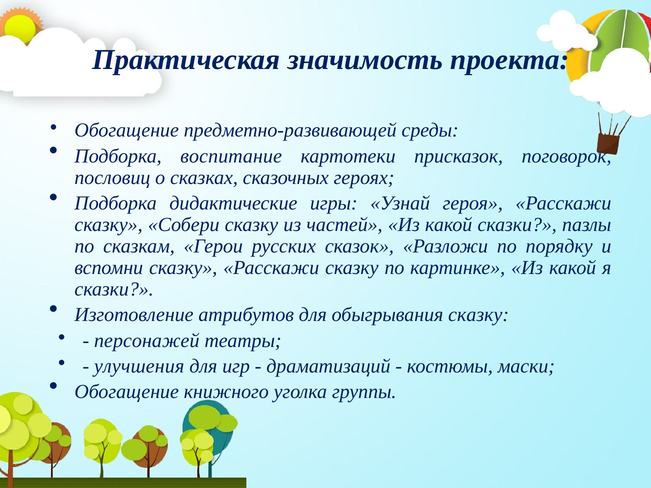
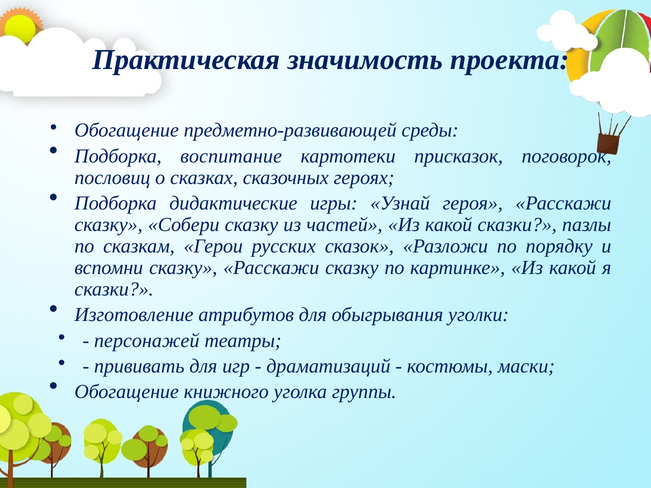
обыгрывания сказку: сказку -> уголки
улучшения: улучшения -> прививать
